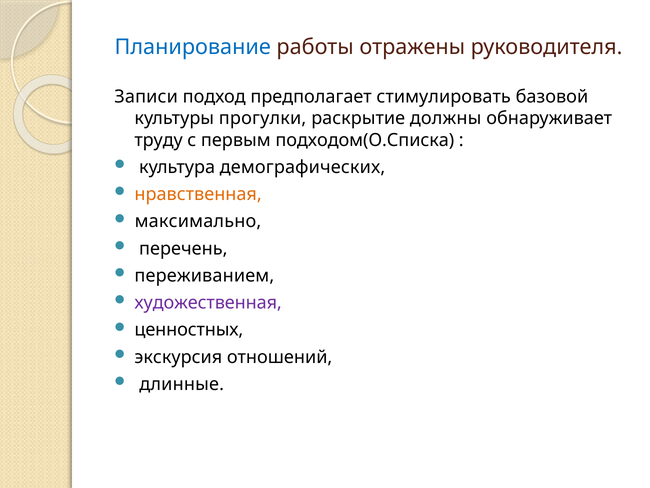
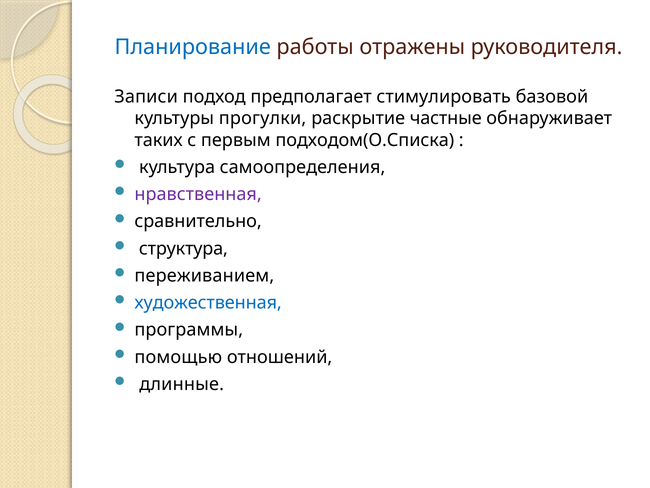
должны: должны -> частные
труду: труду -> таких
демографических: демографических -> самоопределения
нравственная colour: orange -> purple
максимально: максимально -> сравнительно
перечень: перечень -> структура
художественная colour: purple -> blue
ценностных: ценностных -> программы
экскурсия: экскурсия -> помощью
